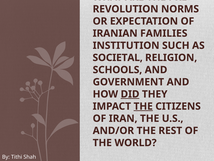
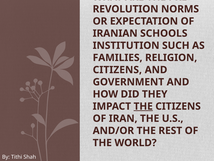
FAMILIES: FAMILIES -> SCHOOLS
SOCIETAL: SOCIETAL -> FAMILIES
SCHOOLS at (117, 70): SCHOOLS -> CITIZENS
DID underline: present -> none
